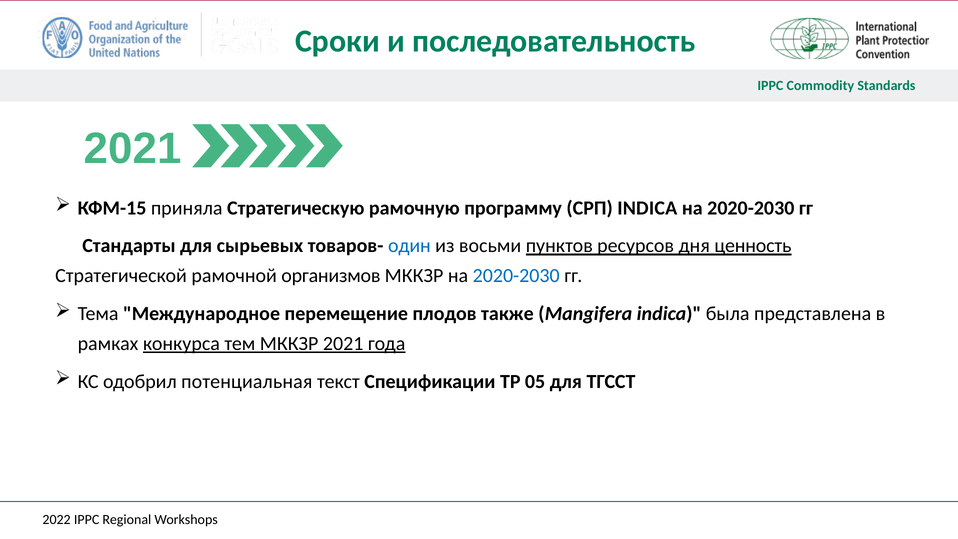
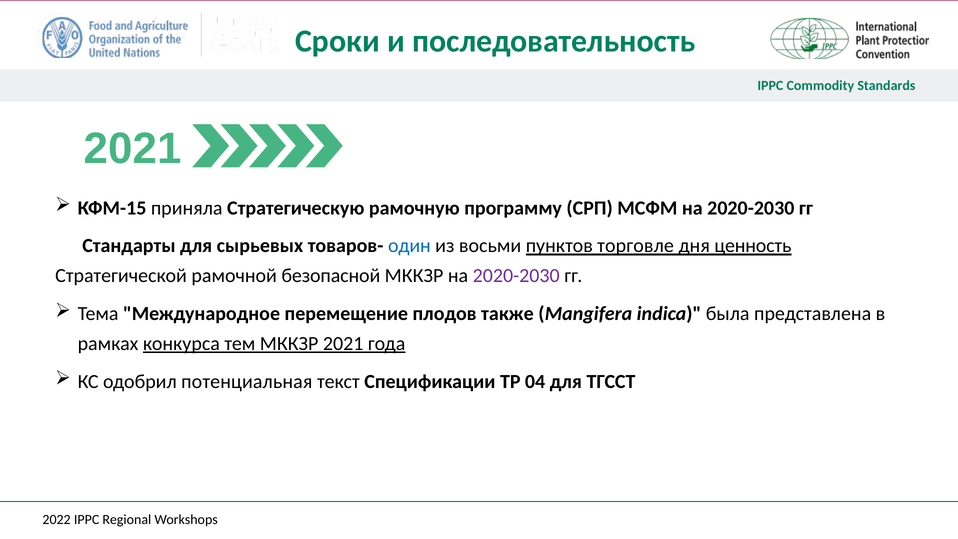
СРП INDICA: INDICA -> МСФМ
ресурсов: ресурсов -> торговле
организмов: организмов -> безопасной
2020-2030 at (516, 276) colour: blue -> purple
05: 05 -> 04
